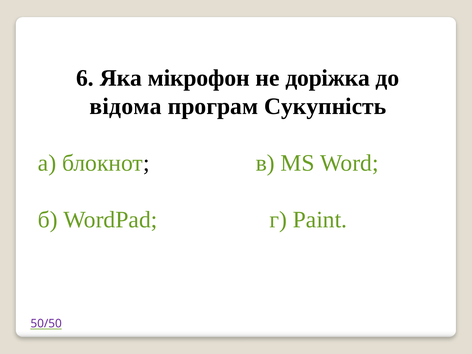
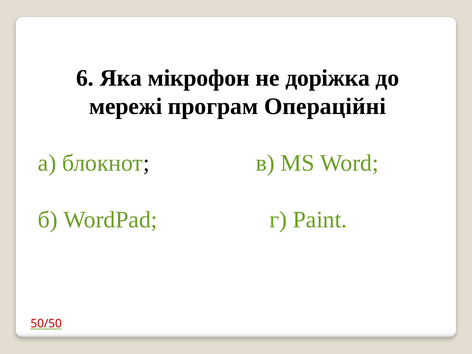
відома: відома -> мережі
Сукупність: Сукупність -> Операційні
50/50 colour: purple -> red
